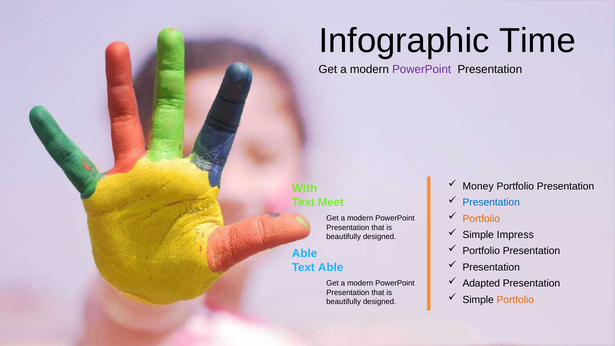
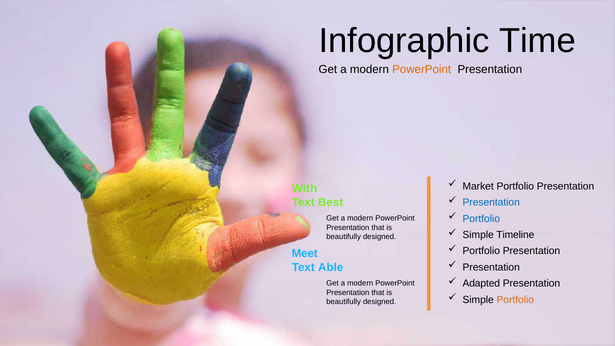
PowerPoint at (422, 70) colour: purple -> orange
Money: Money -> Market
Meet: Meet -> Best
Portfolio at (481, 219) colour: orange -> blue
Impress: Impress -> Timeline
Able at (305, 253): Able -> Meet
